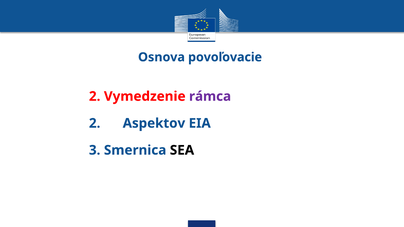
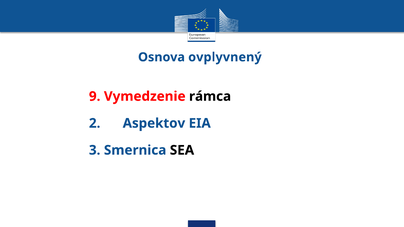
povoľovacie: povoľovacie -> ovplyvnený
1 2: 2 -> 9
rámca colour: purple -> black
